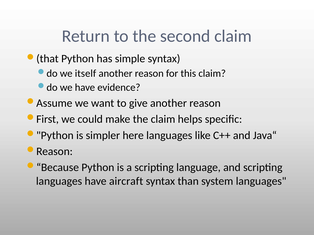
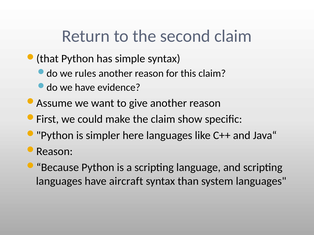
itself: itself -> rules
helps: helps -> show
